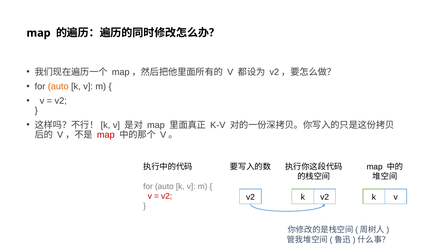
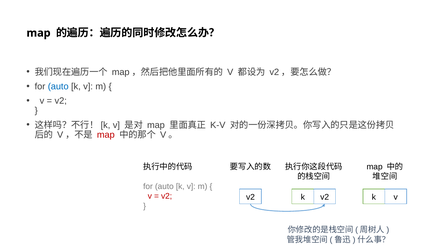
auto at (58, 86) colour: orange -> blue
